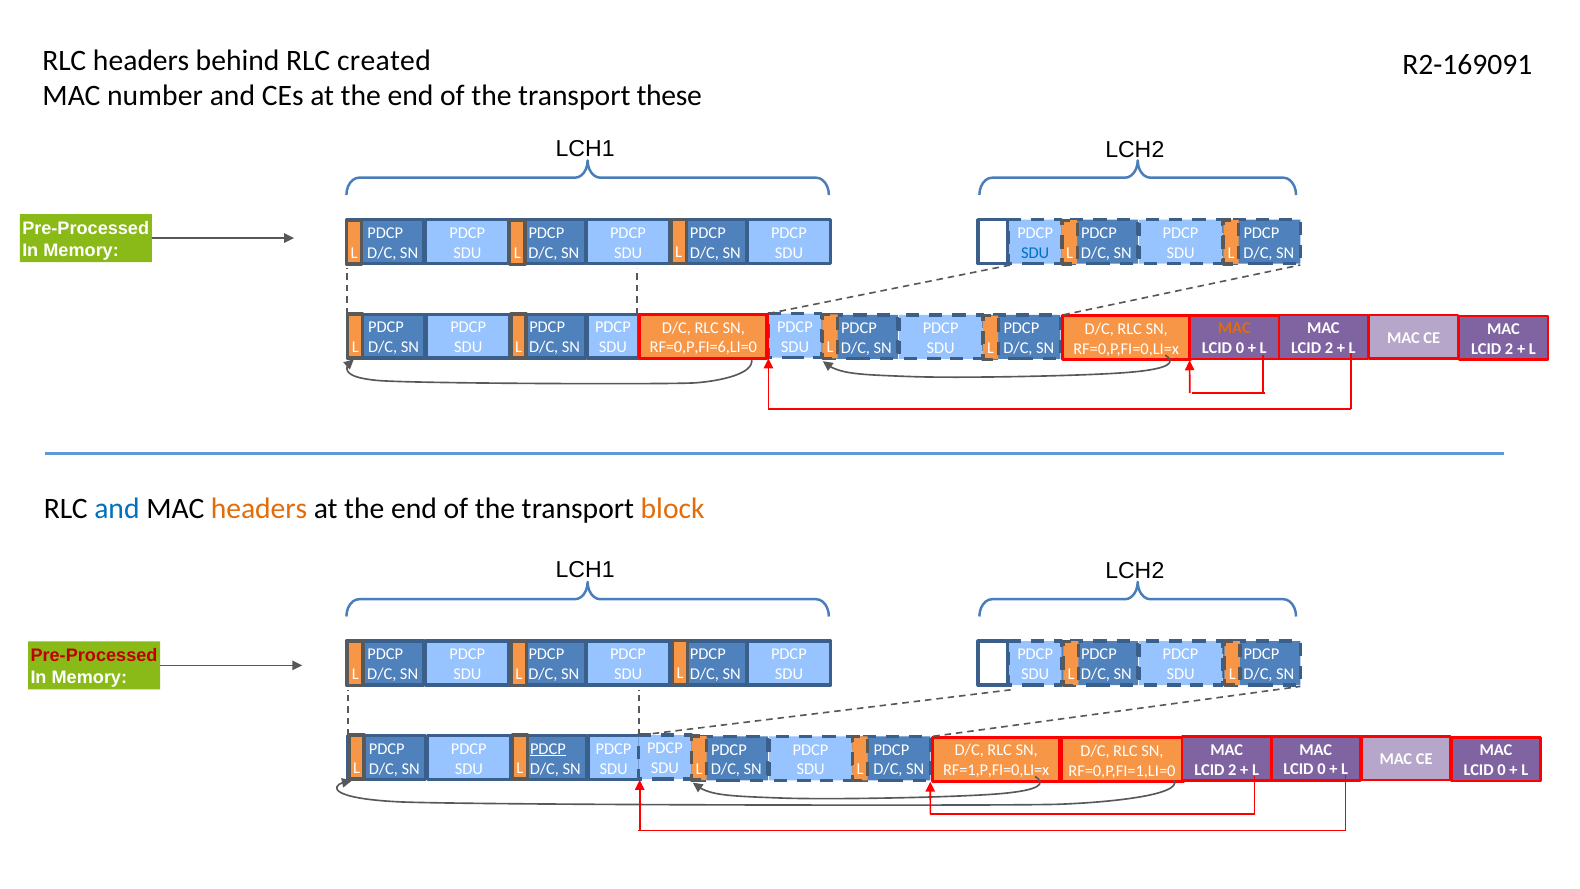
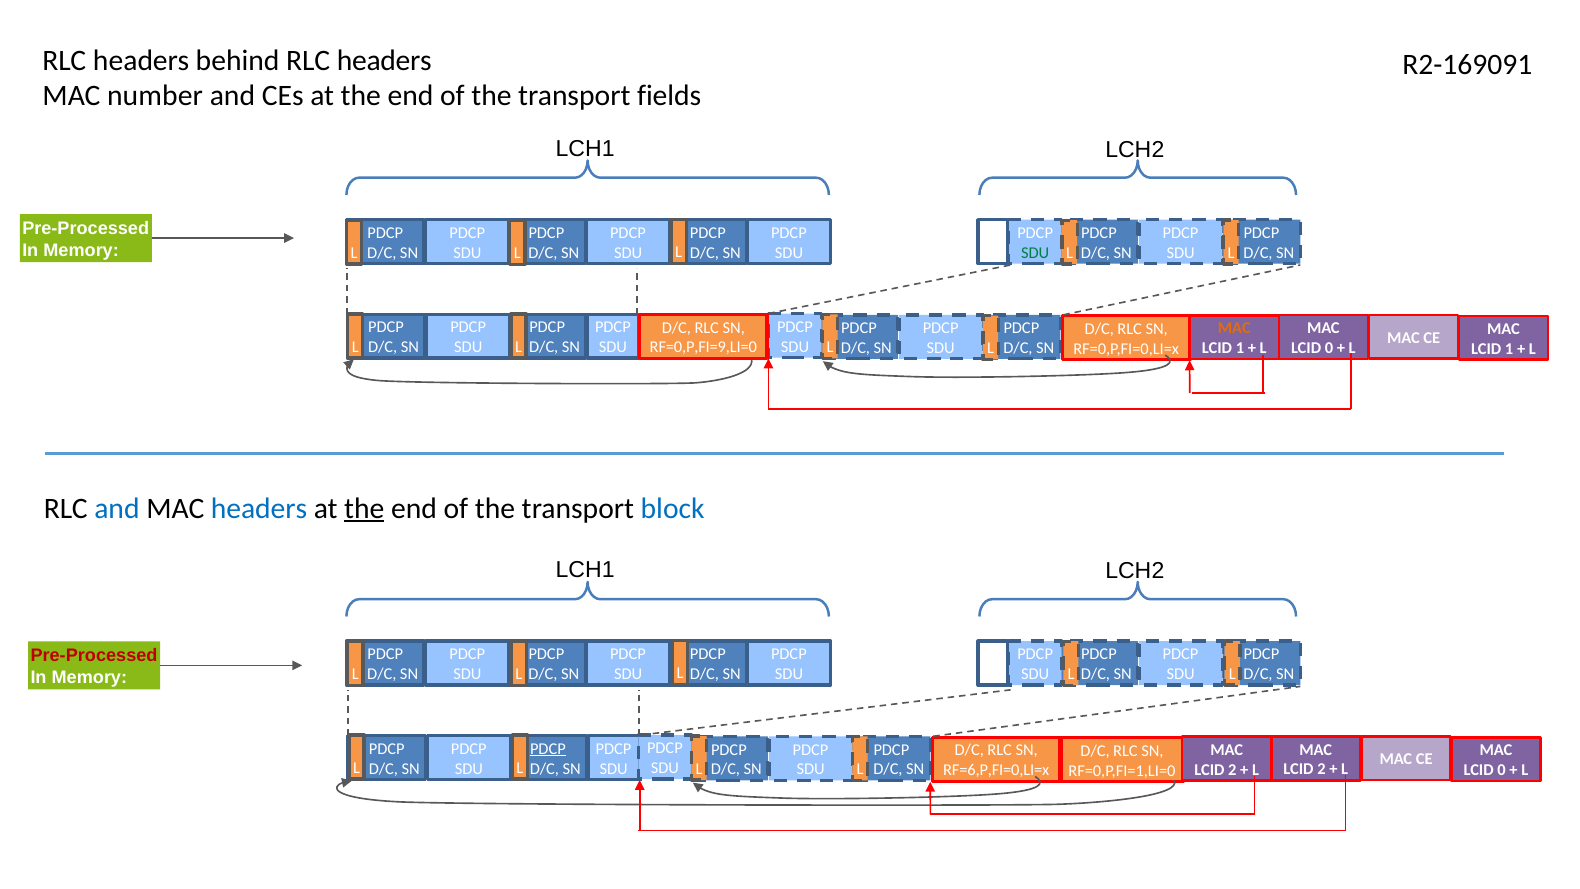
behind RLC created: created -> headers
these: these -> fields
SDU at (1035, 253) colour: blue -> green
RF=0,P,FI=6,LI=0: RF=0,P,FI=6,LI=0 -> RF=0,P,FI=9,LI=0
2 at (1329, 348): 2 -> 0
0 at (1240, 348): 0 -> 1
2 at (1509, 349): 2 -> 1
headers at (259, 508) colour: orange -> blue
the at (364, 508) underline: none -> present
block colour: orange -> blue
0 at (1321, 769): 0 -> 2
RF=1,P,FI=0,LI=x: RF=1,P,FI=0,LI=x -> RF=6,P,FI=0,LI=x
